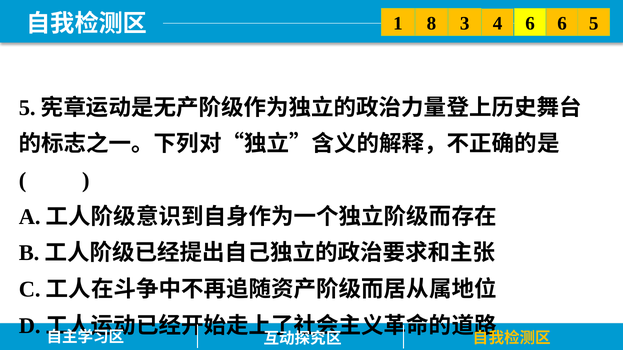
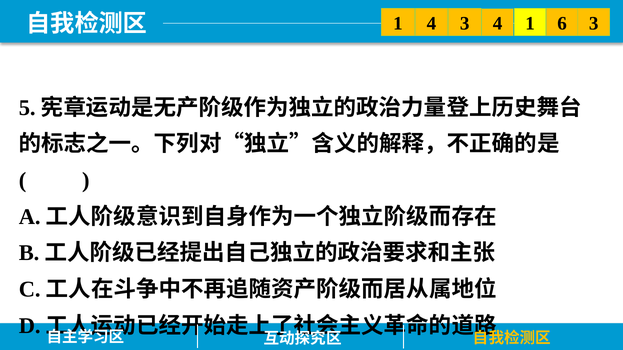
1 8: 8 -> 4
3 6: 6 -> 1
5 at (594, 24): 5 -> 3
